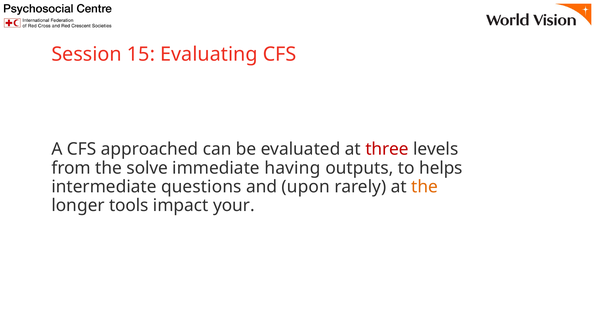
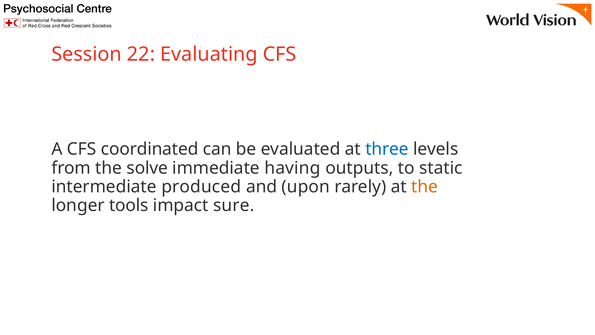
15: 15 -> 22
approached: approached -> coordinated
three colour: red -> blue
helps: helps -> static
questions: questions -> produced
your: your -> sure
